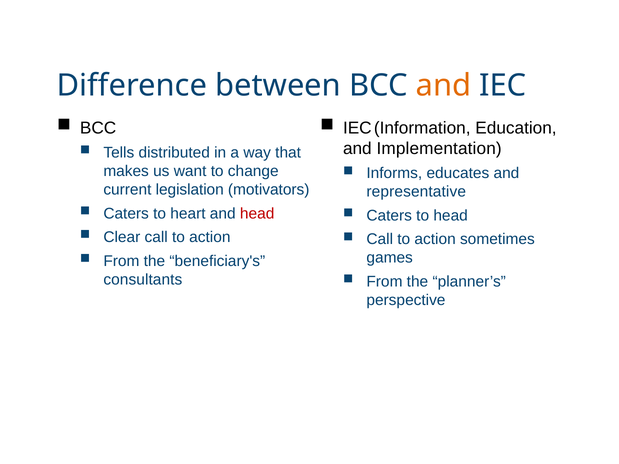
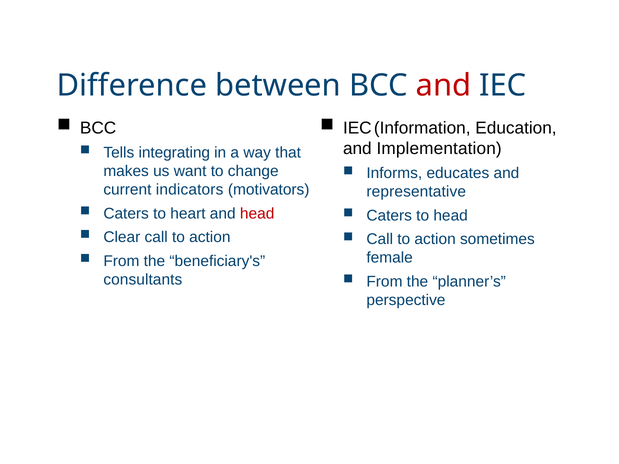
and at (444, 86) colour: orange -> red
distributed: distributed -> integrating
legislation: legislation -> indicators
games: games -> female
